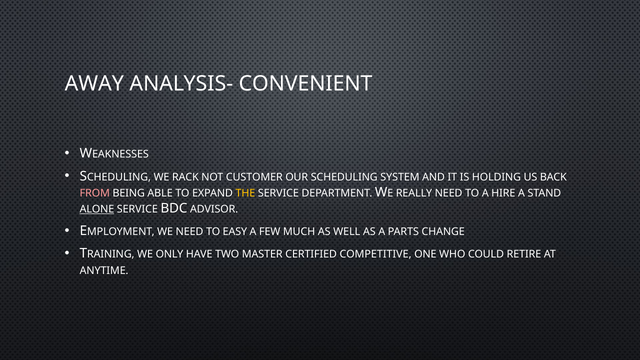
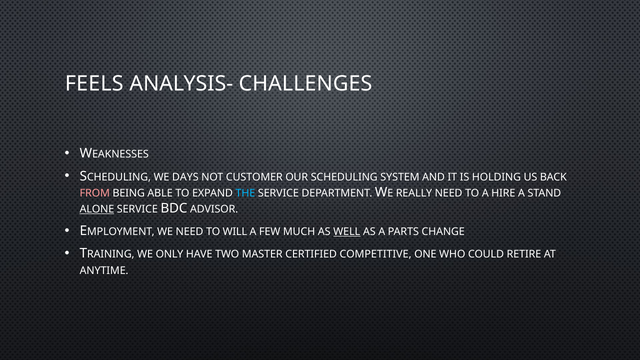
AWAY: AWAY -> FEELS
CONVENIENT: CONVENIENT -> CHALLENGES
RACK: RACK -> DAYS
THE colour: yellow -> light blue
EASY: EASY -> WILL
WELL underline: none -> present
